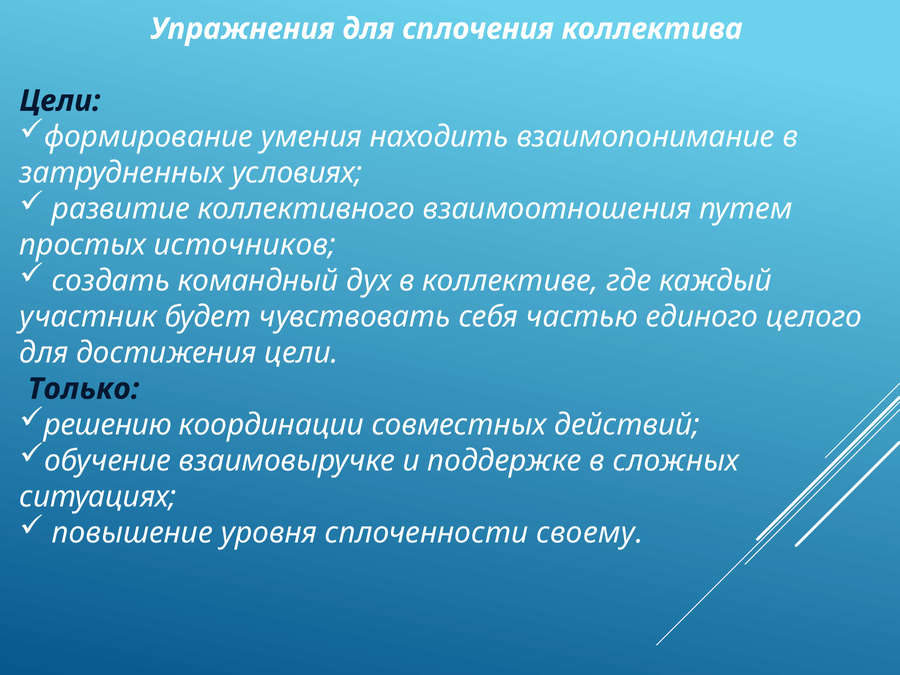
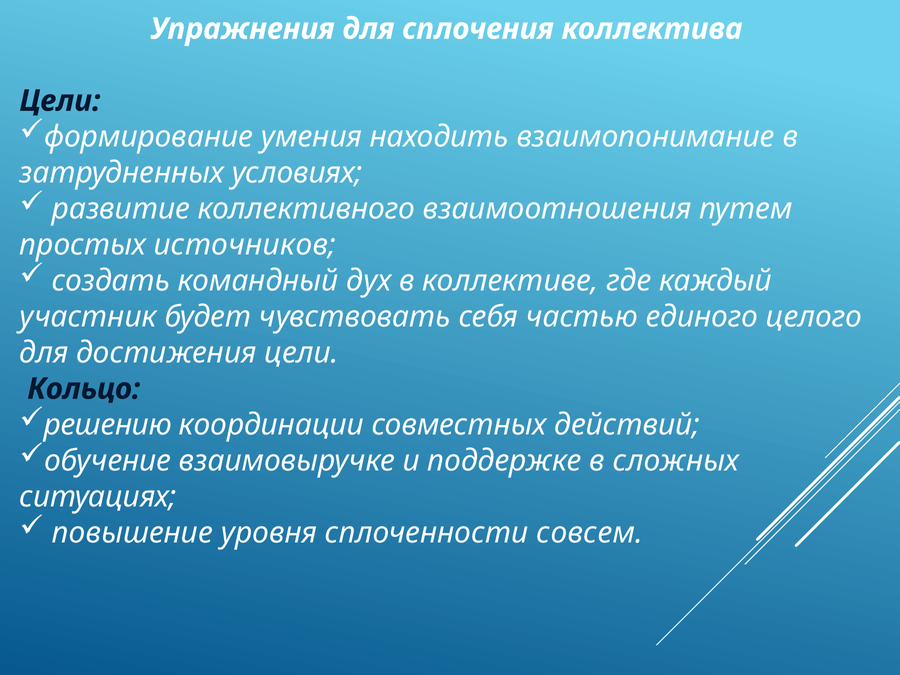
Только: Только -> Кольцо
своему: своему -> совсем
